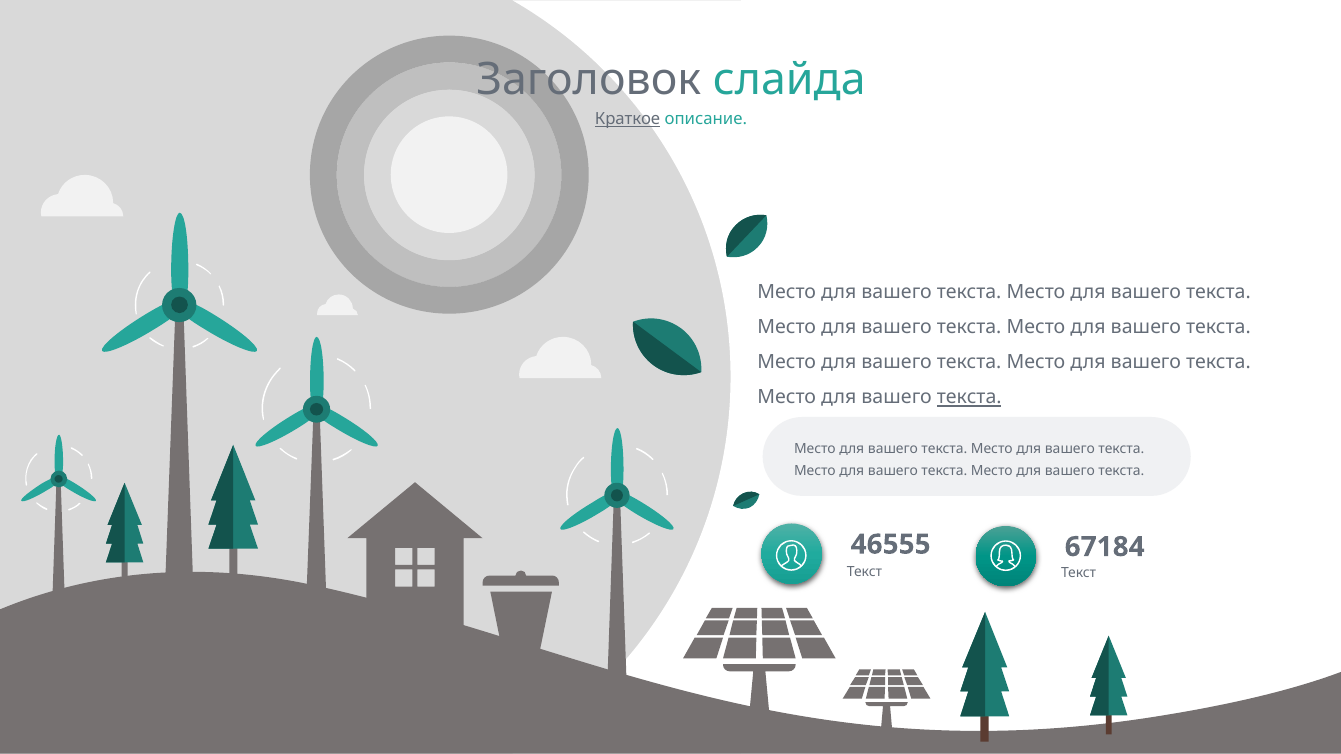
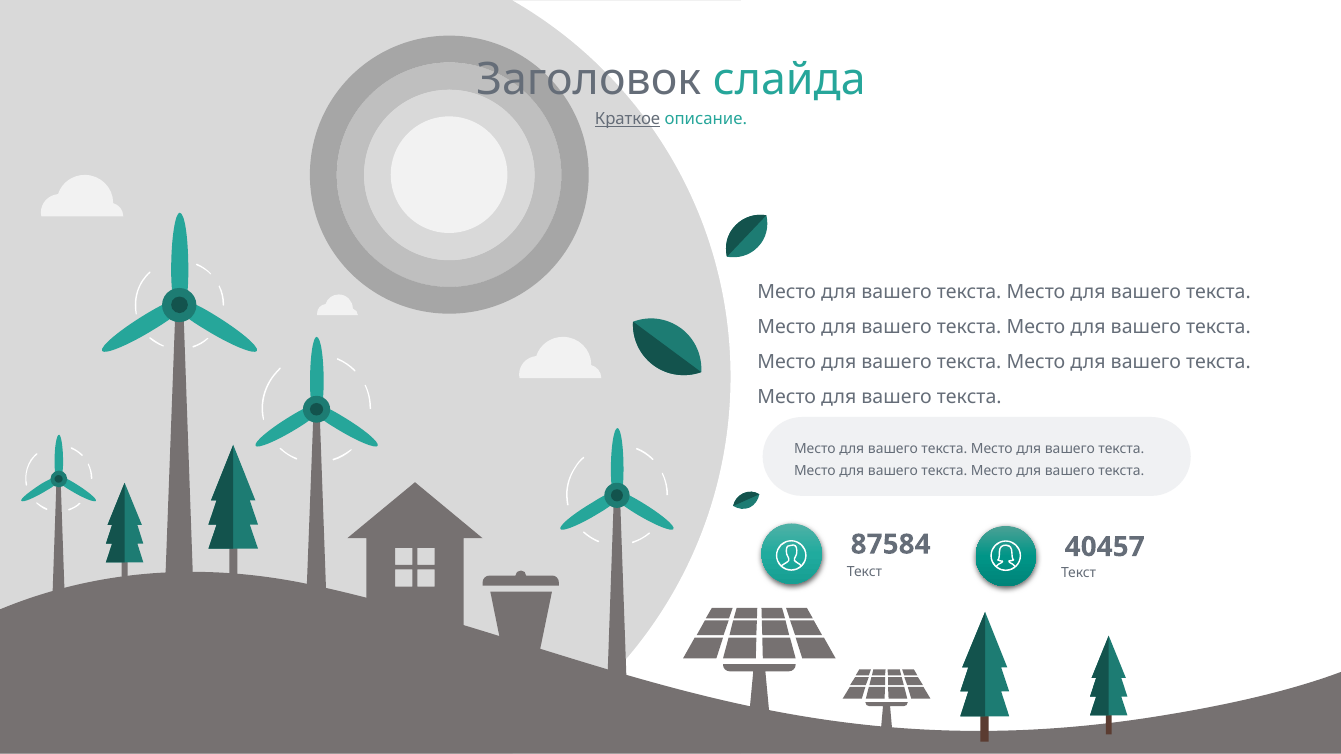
текста at (969, 398) underline: present -> none
46555: 46555 -> 87584
67184: 67184 -> 40457
